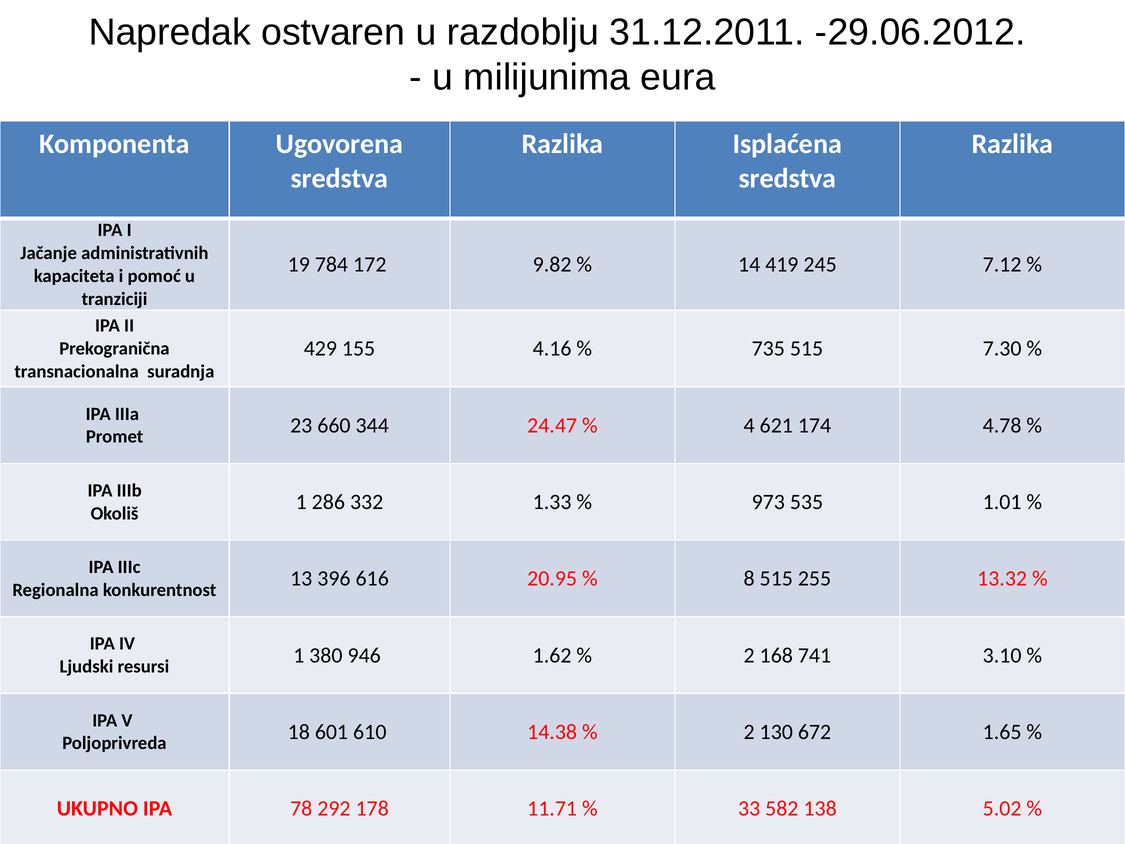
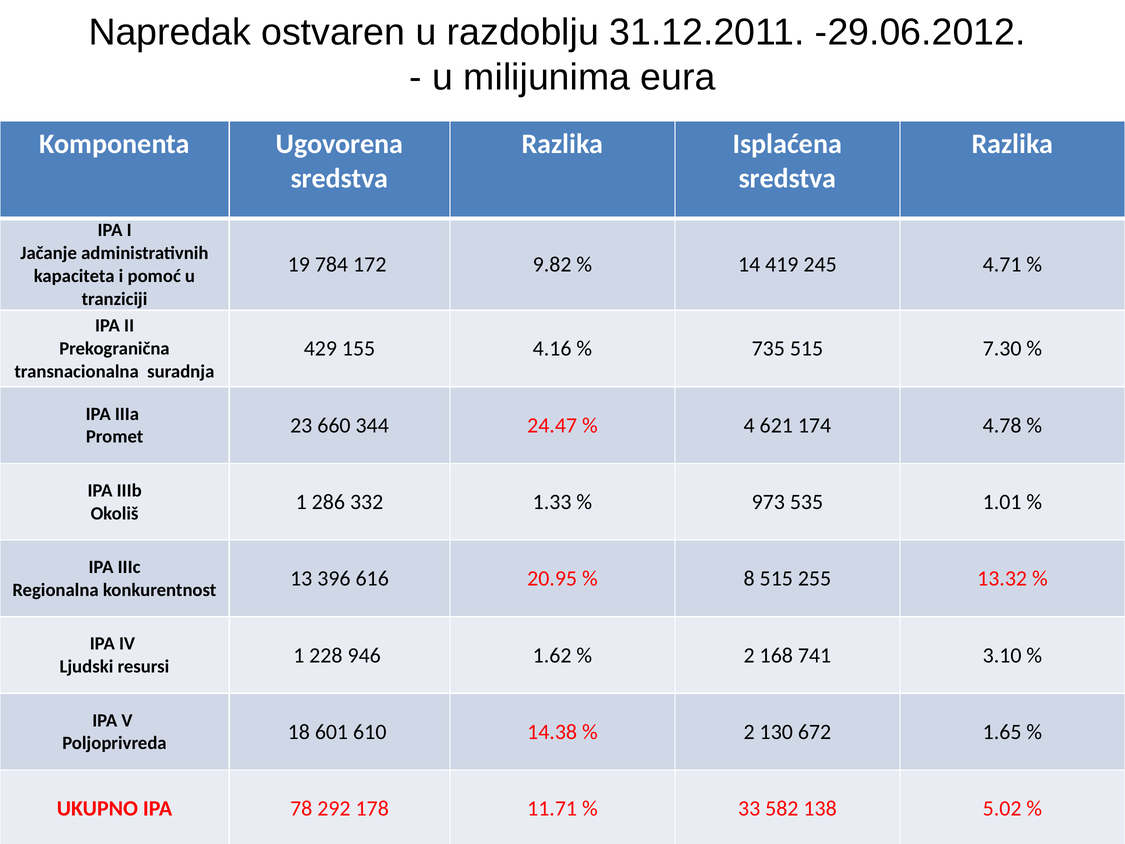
7.12: 7.12 -> 4.71
380: 380 -> 228
